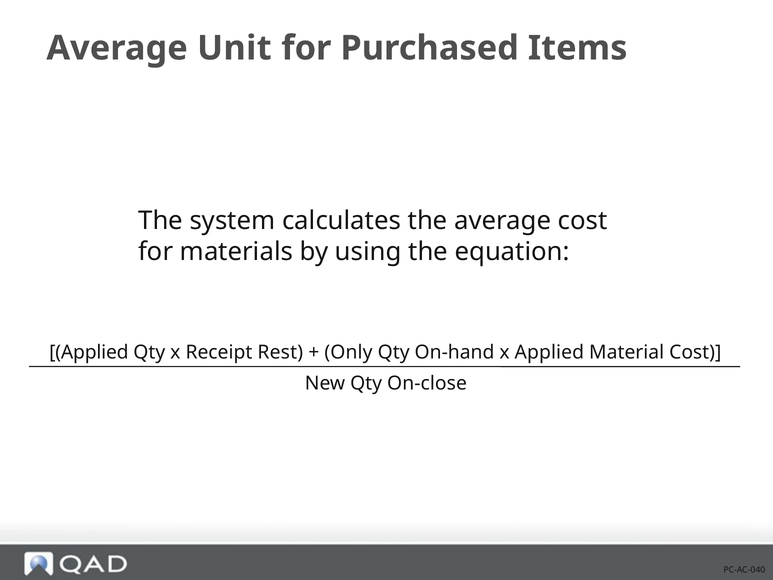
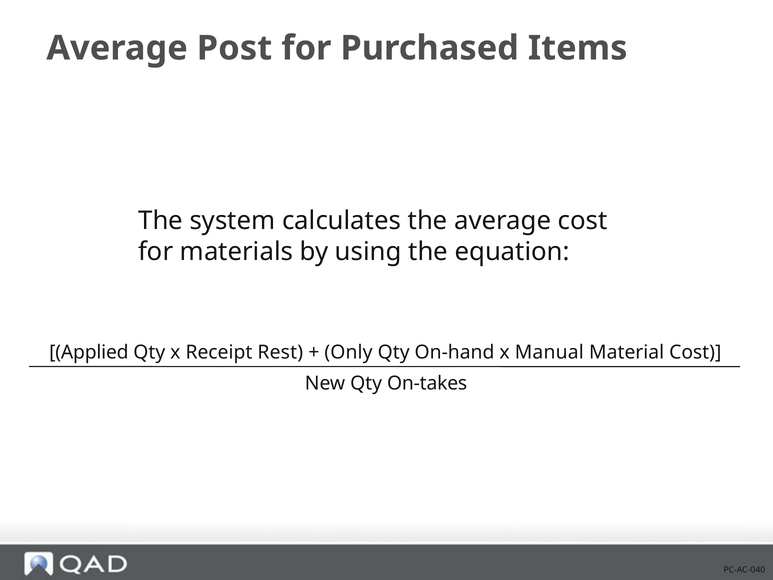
Unit: Unit -> Post
x Applied: Applied -> Manual
On-close: On-close -> On-takes
